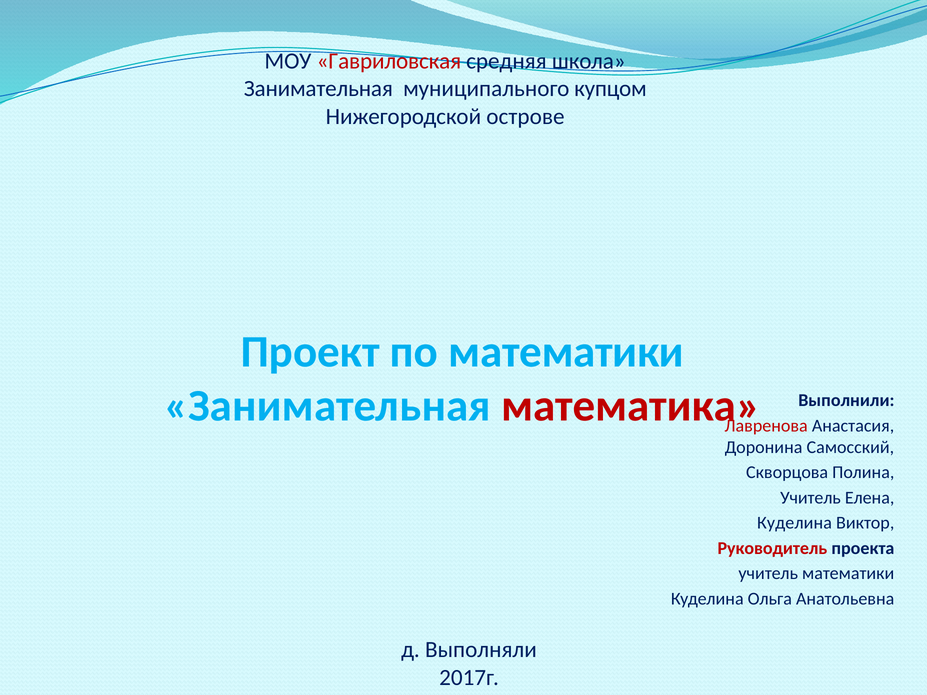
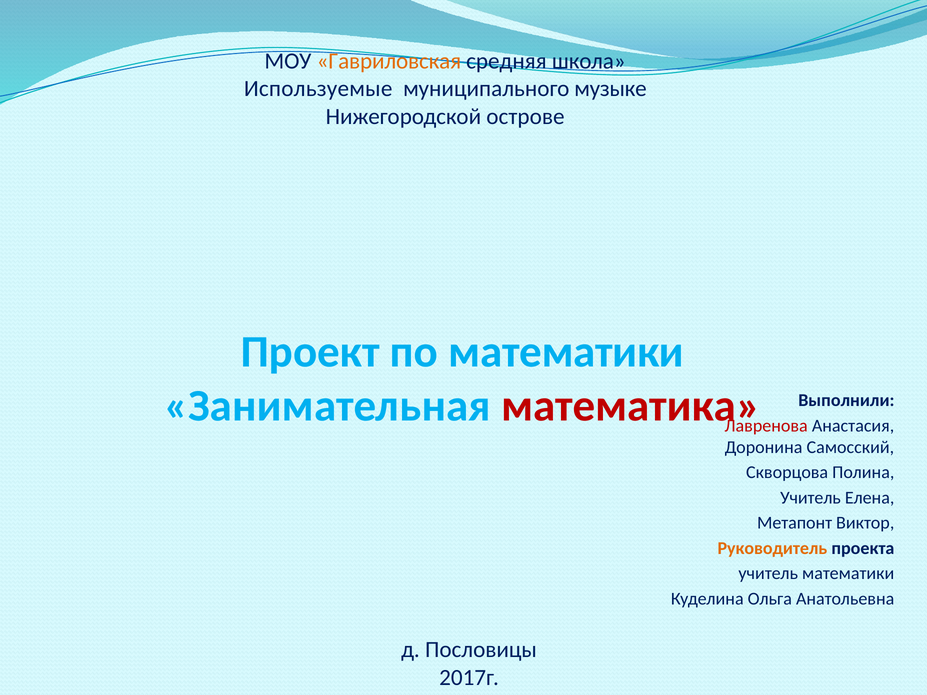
Гавриловская colour: red -> orange
Занимательная at (318, 89): Занимательная -> Используемые
купцом: купцом -> музыке
Куделина at (794, 523): Куделина -> Метапонт
Руководитель colour: red -> orange
Выполняли: Выполняли -> Пословицы
